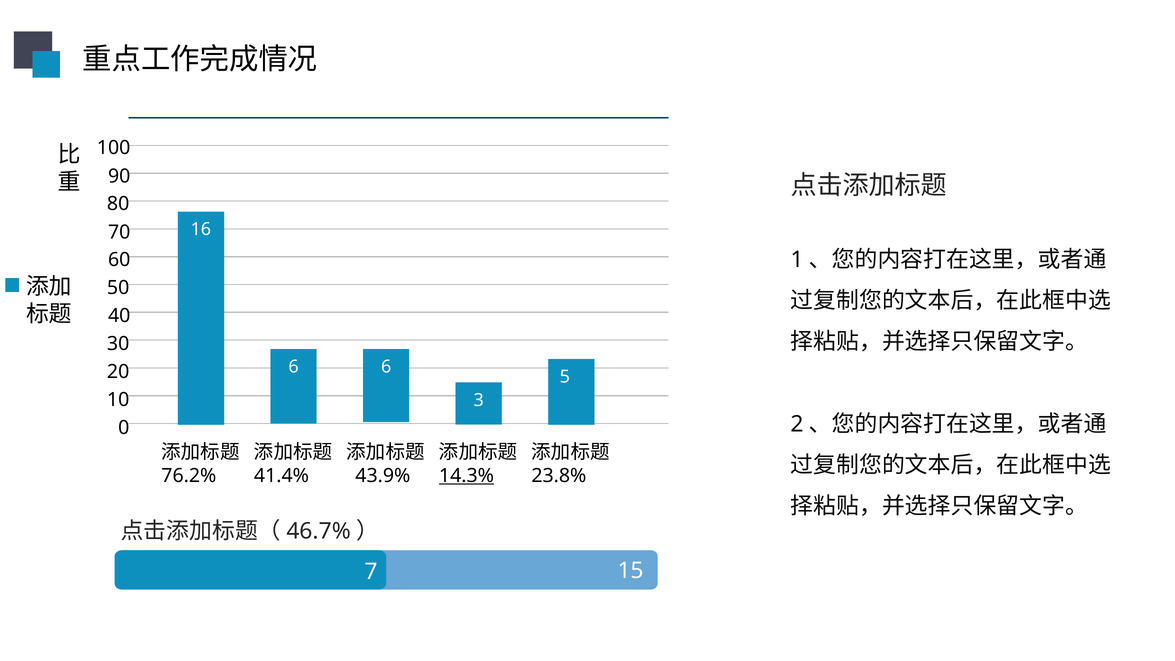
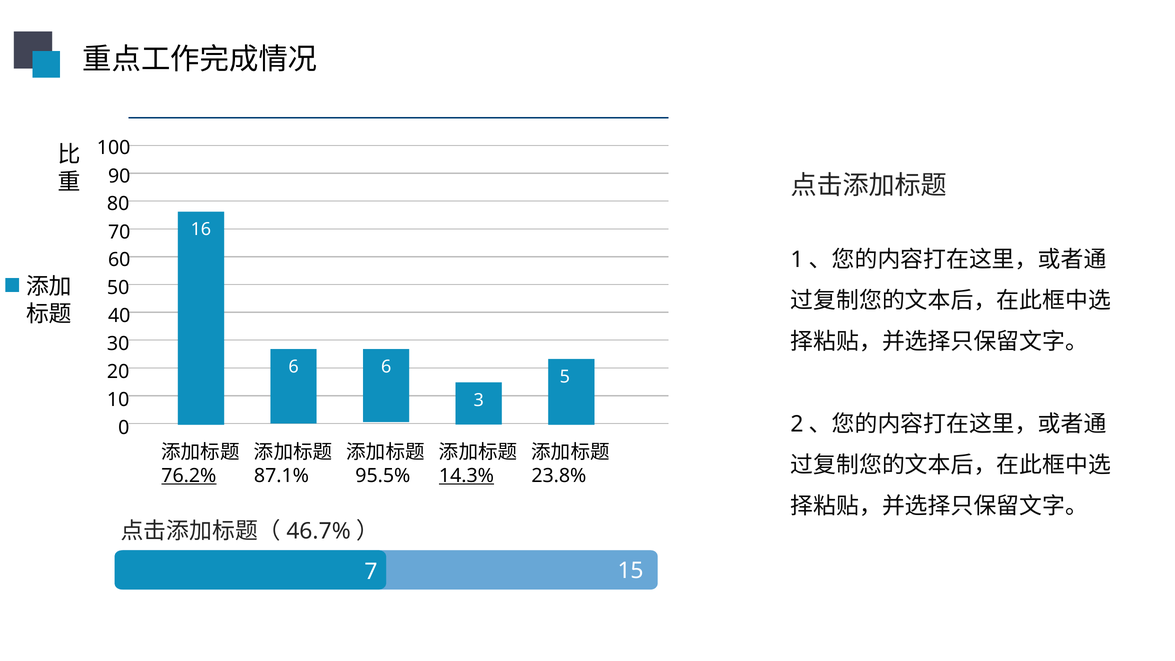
76.2% underline: none -> present
41.4%: 41.4% -> 87.1%
43.9%: 43.9% -> 95.5%
